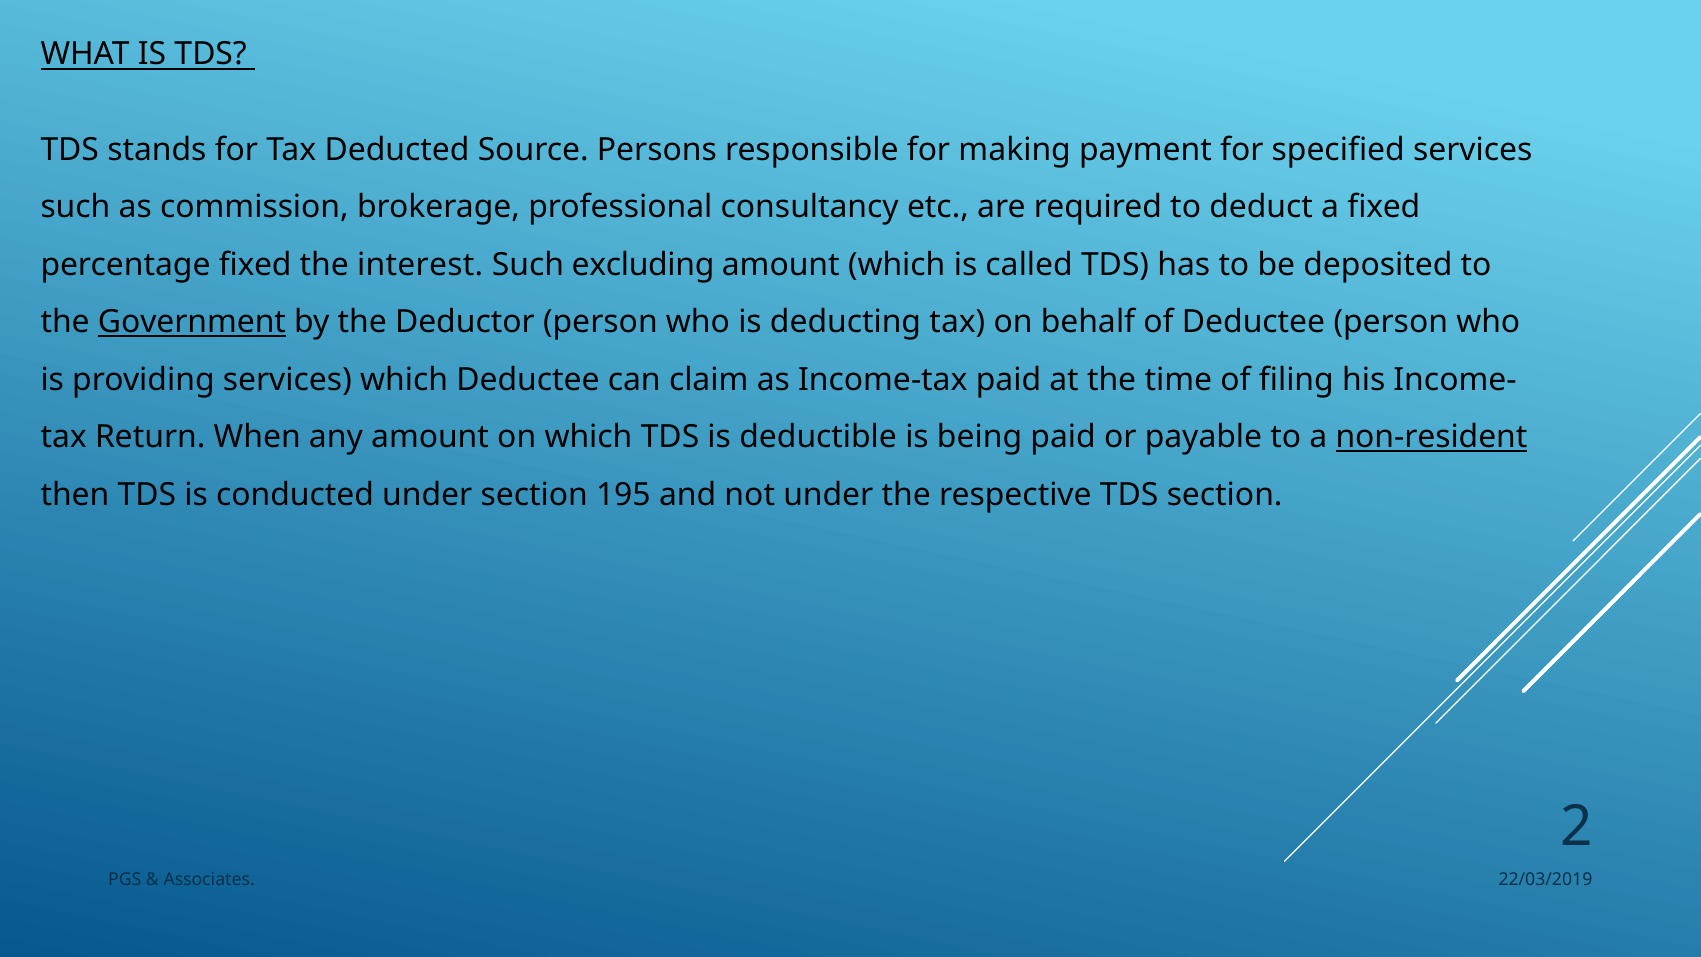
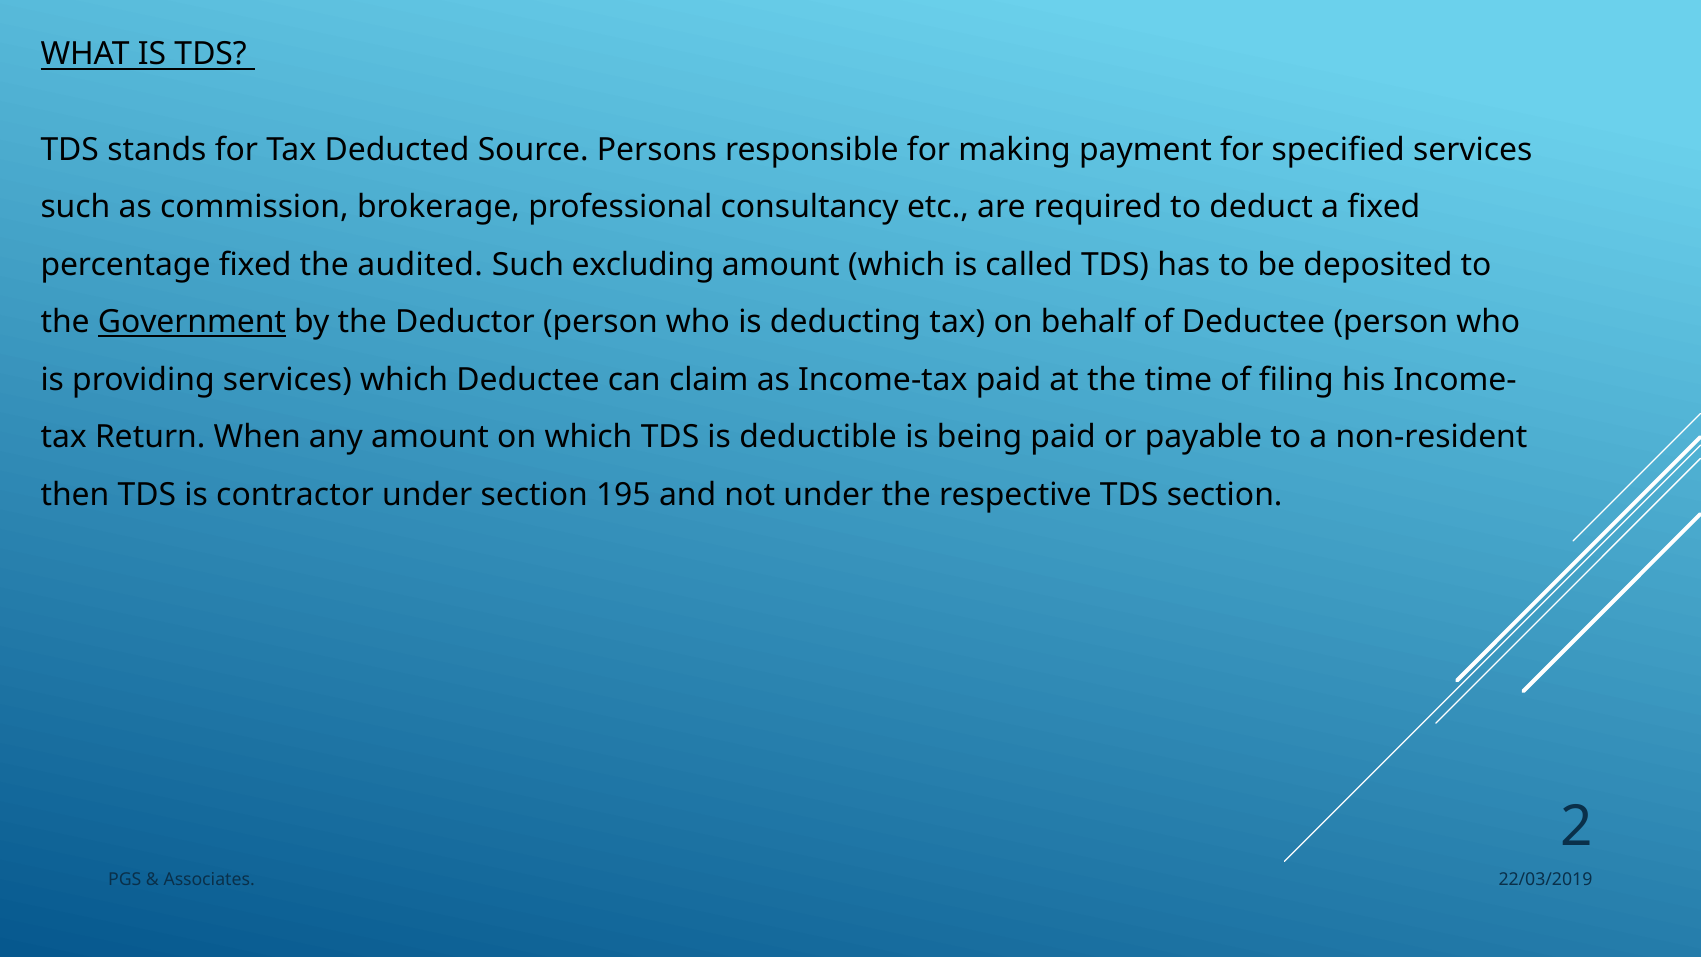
interest: interest -> audited
non-resident underline: present -> none
conducted: conducted -> contractor
